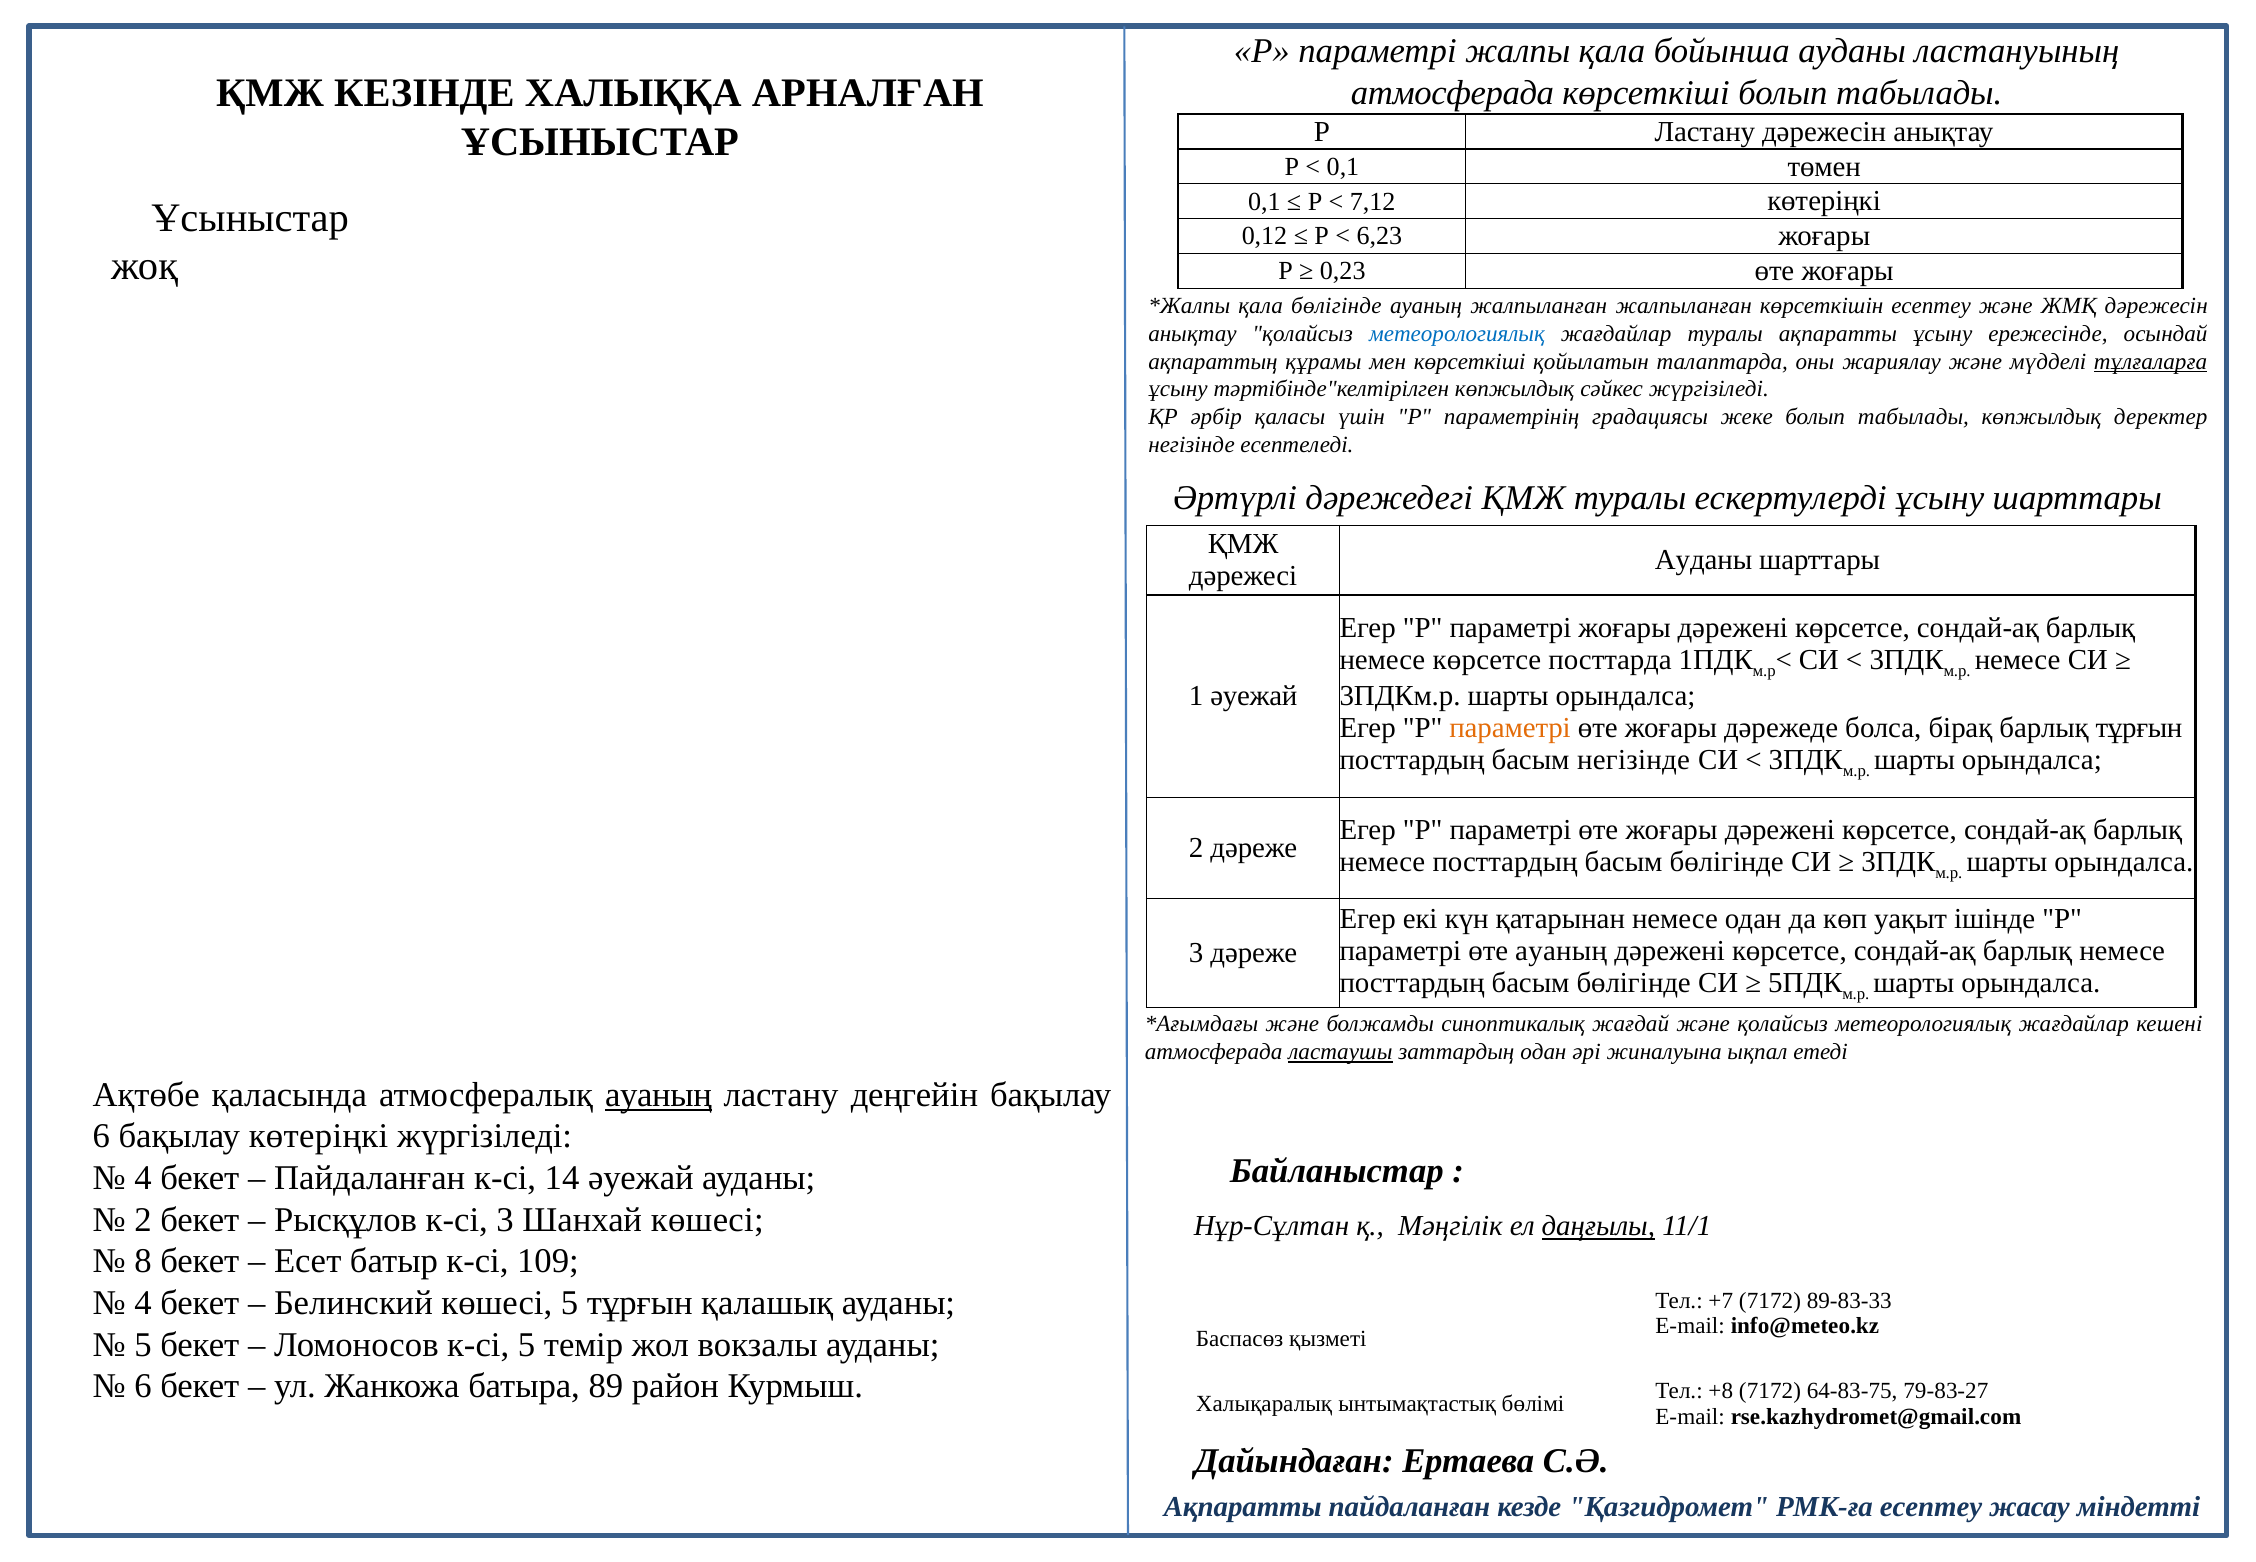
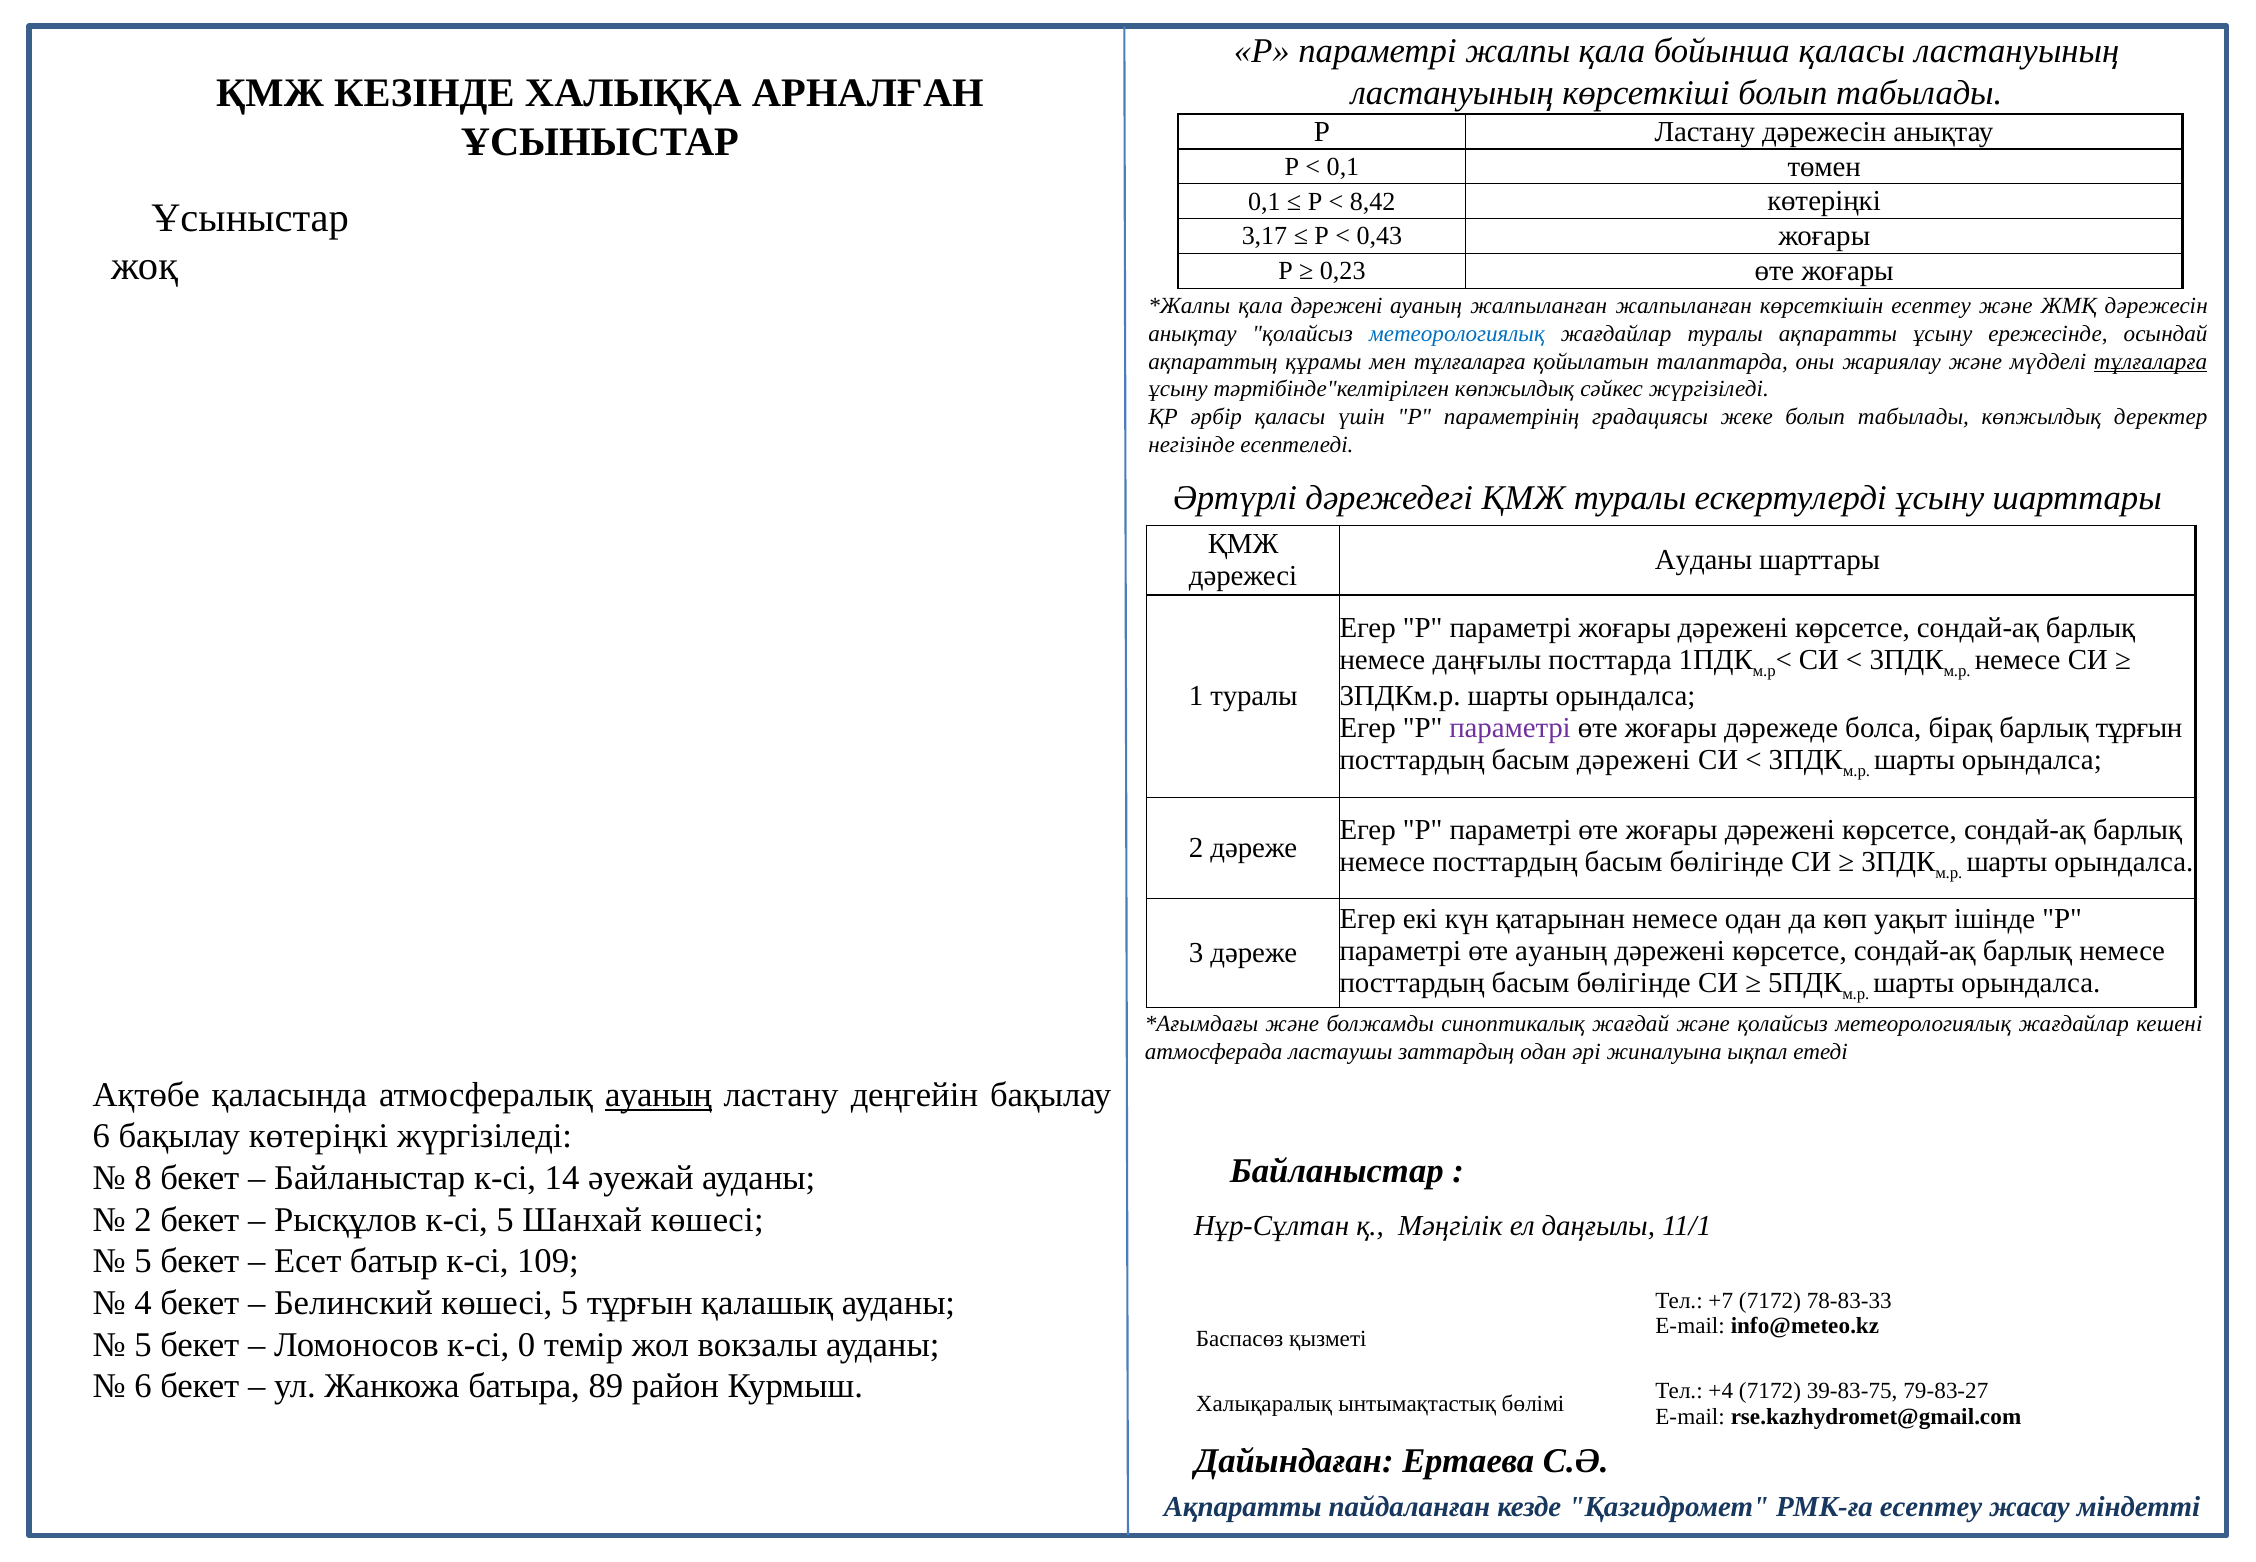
бойынша ауданы: ауданы -> қаласы
атмосферада at (1452, 93): атмосферада -> ластануының
7,12: 7,12 -> 8,42
0,12: 0,12 -> 3,17
6,23: 6,23 -> 0,43
қала бөлігінде: бөлігінде -> дәрежені
мен көрсеткіші: көрсеткіші -> тұлғаларға
немесе көрсетсе: көрсетсе -> даңғылы
1 әуежай: әуежай -> туралы
параметрі at (1510, 728) colour: orange -> purple
басым негізінде: негізінде -> дәрежені
ластаушы underline: present -> none
4 at (143, 1178): 4 -> 8
Пайдаланған at (370, 1178): Пайдаланған -> Байланыстар
к-сі 3: 3 -> 5
даңғылы at (1598, 1226) underline: present -> none
8 at (143, 1261): 8 -> 5
89-83-33: 89-83-33 -> 78-83-33
к-сі 5: 5 -> 0
+8: +8 -> +4
64-83-75: 64-83-75 -> 39-83-75
